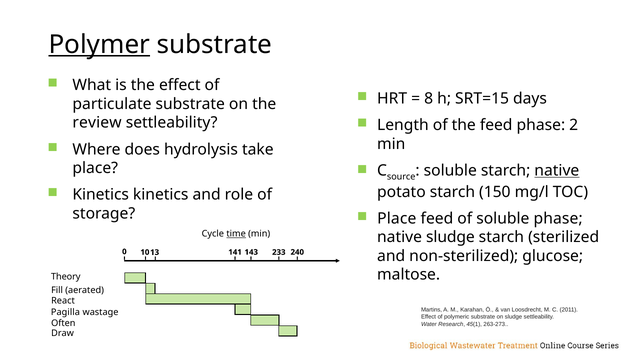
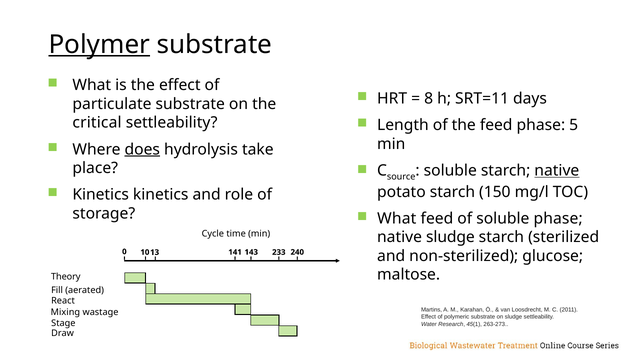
SRT=15: SRT=15 -> SRT=11
review: review -> critical
2: 2 -> 5
does underline: none -> present
Place at (397, 219): Place -> What
time underline: present -> none
Pagilla: Pagilla -> Mixing
Often: Often -> Stage
